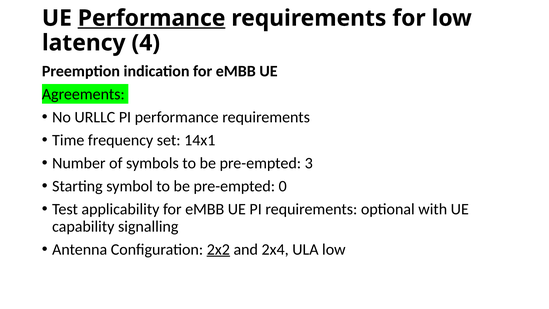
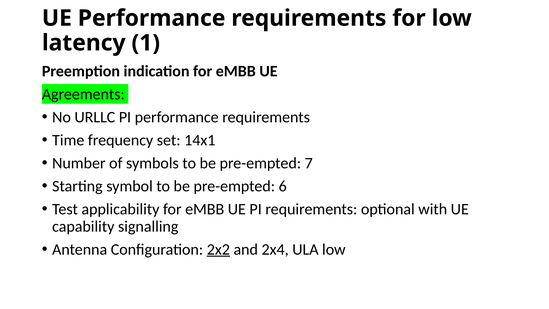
Performance at (152, 18) underline: present -> none
4: 4 -> 1
3: 3 -> 7
0: 0 -> 6
